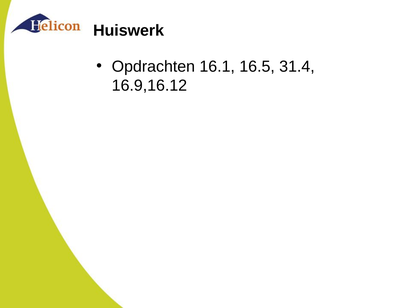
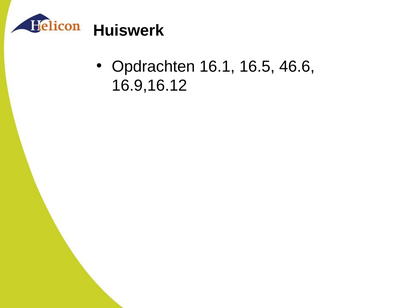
31.4: 31.4 -> 46.6
